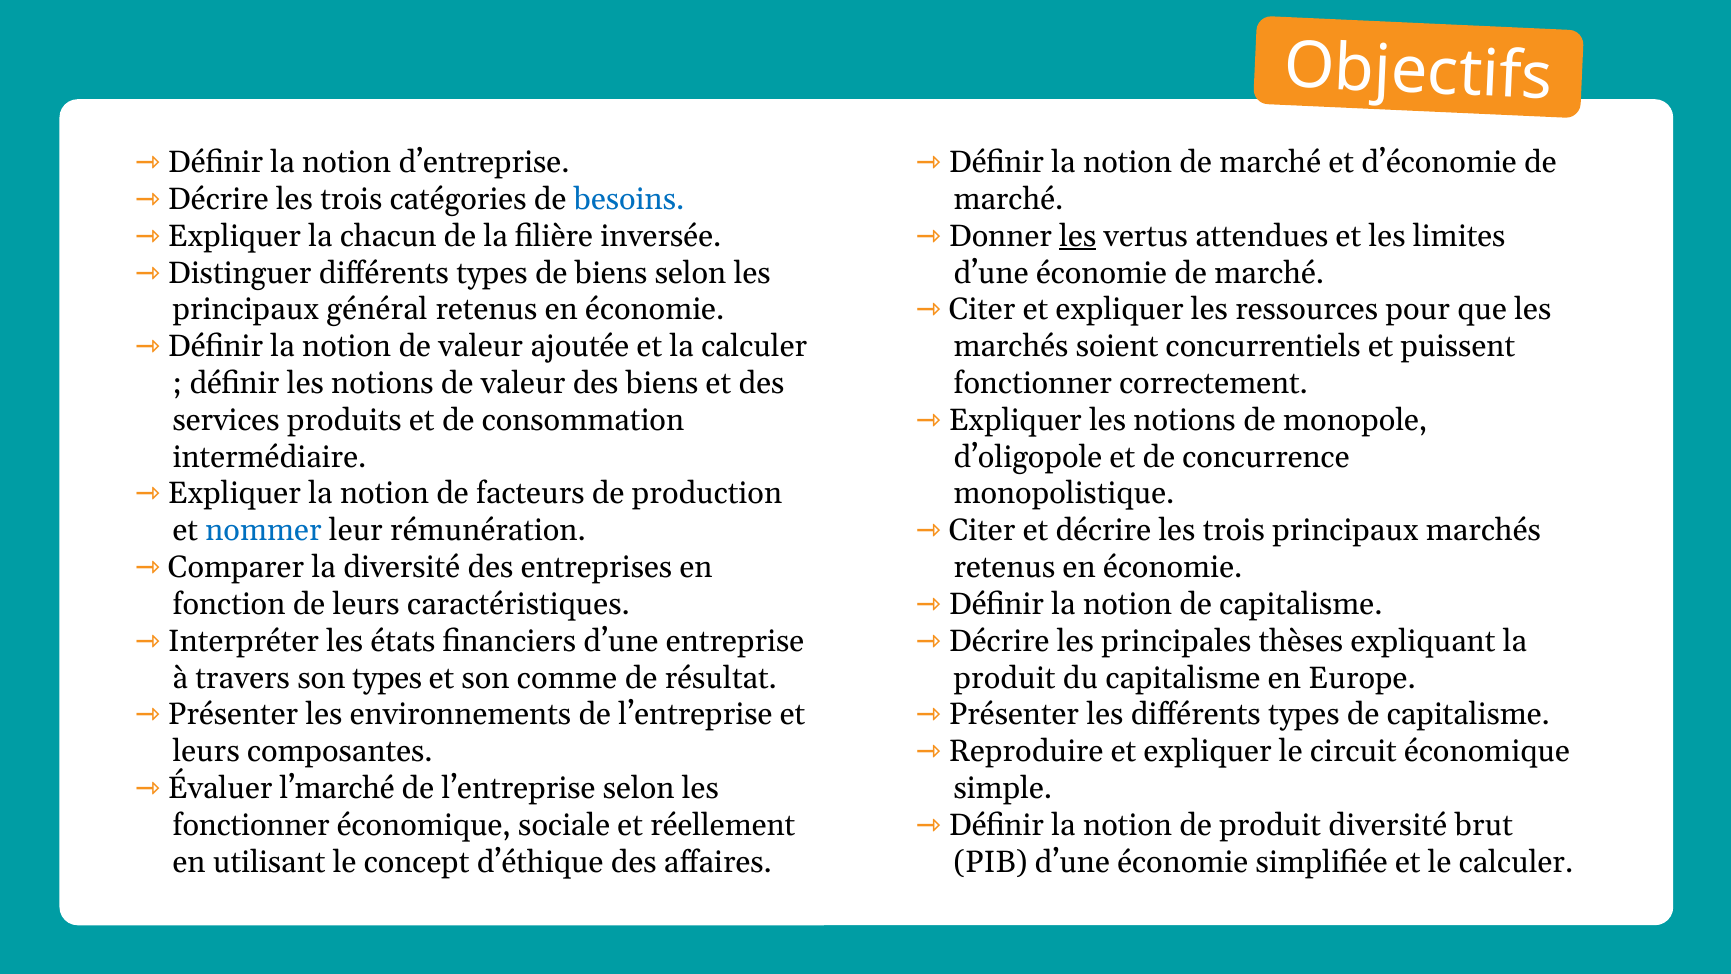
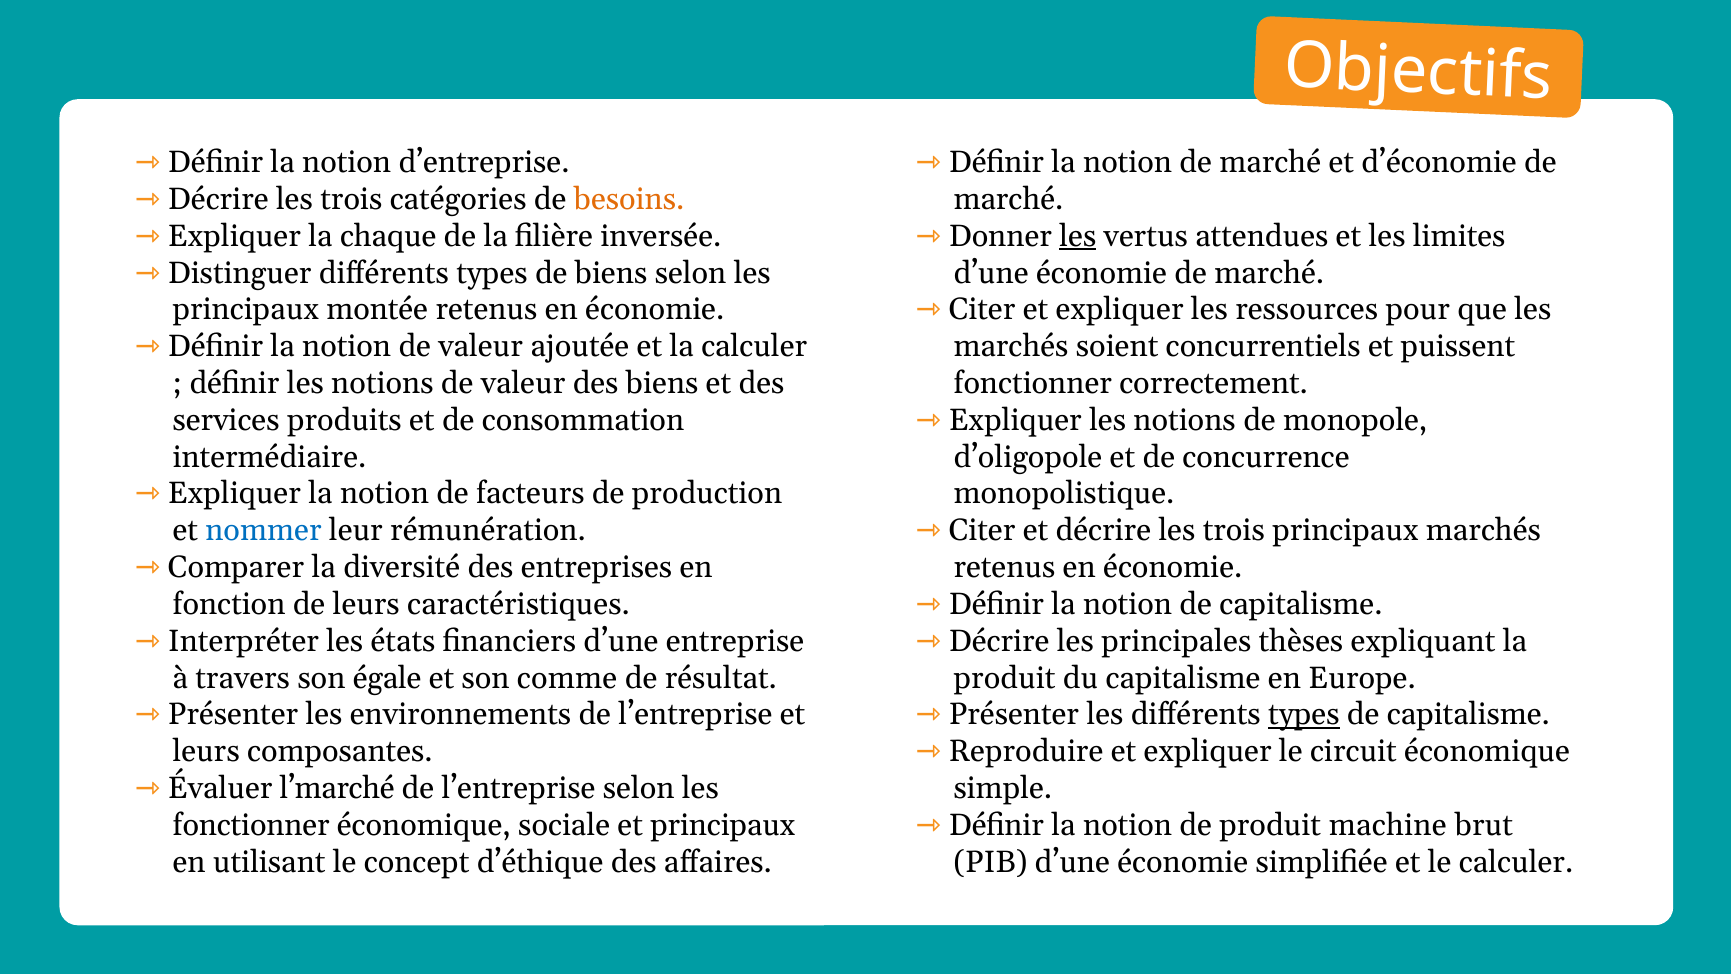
besoins colour: blue -> orange
chacun: chacun -> chaque
général: général -> montée
son types: types -> égale
types at (1304, 714) underline: none -> present
produit diversité: diversité -> machine
et réellement: réellement -> principaux
